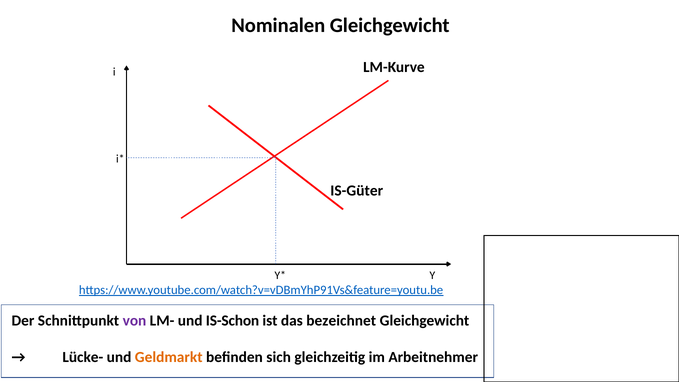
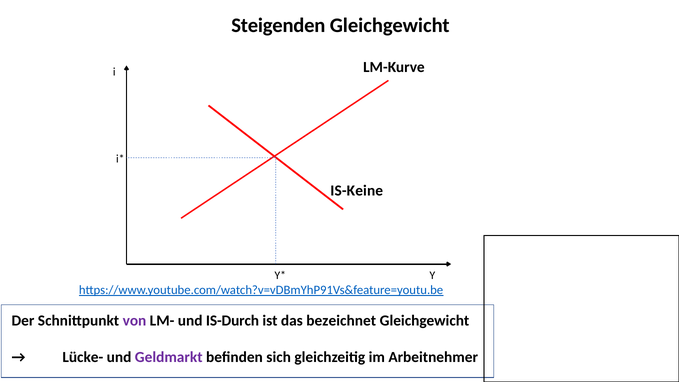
Nominalen: Nominalen -> Steigenden
IS-Güter: IS-Güter -> IS-Keine
IS-Schon: IS-Schon -> IS-Durch
Geldmarkt colour: orange -> purple
